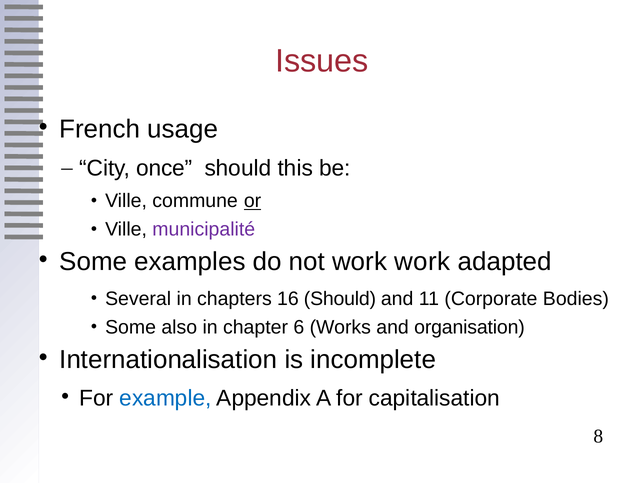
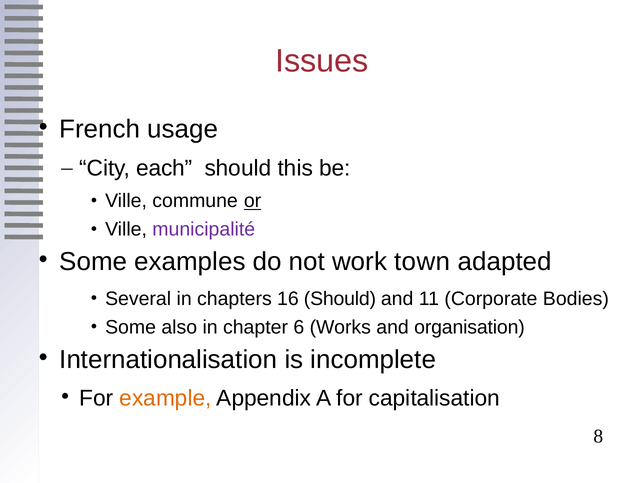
once: once -> each
work work: work -> town
example colour: blue -> orange
